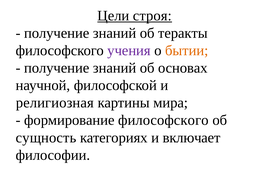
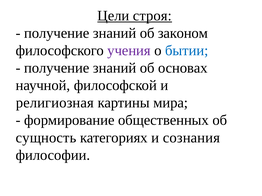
теракты: теракты -> законом
бытии colour: orange -> blue
формирование философского: философского -> общественных
включает: включает -> сознания
